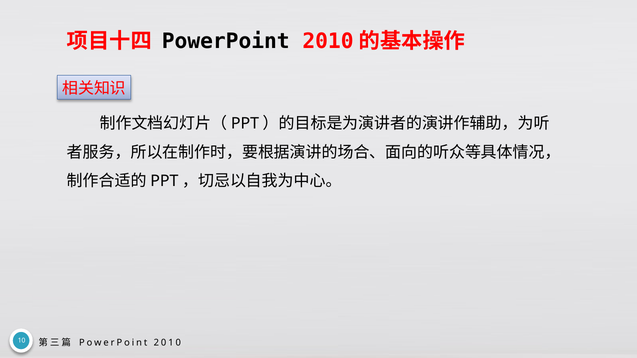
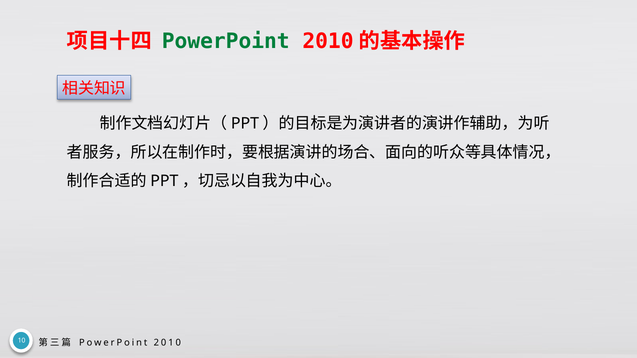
PowerPoint at (226, 41) colour: black -> green
